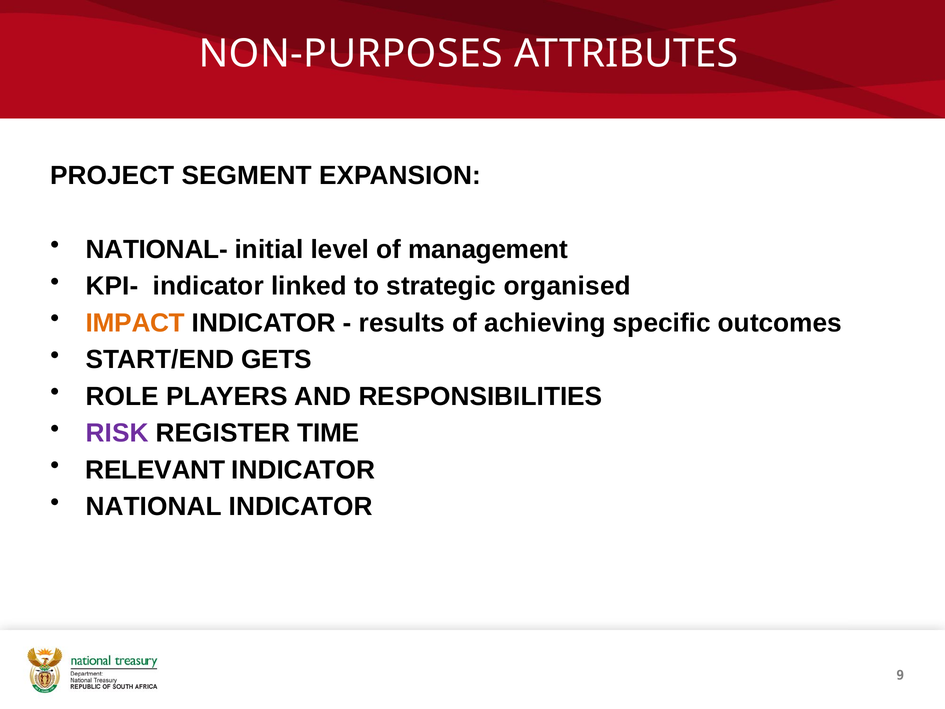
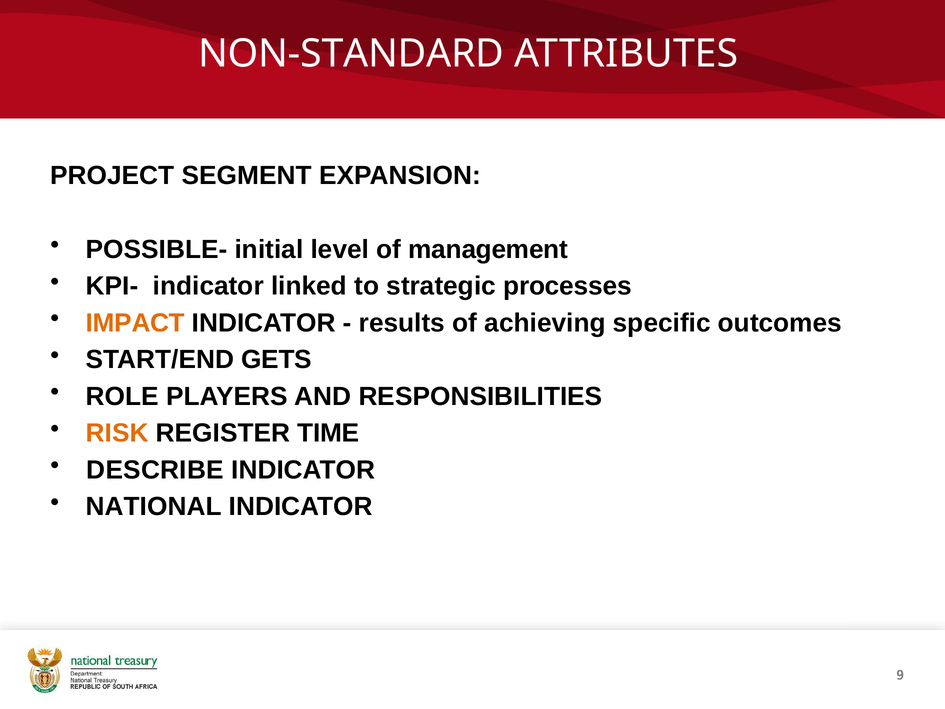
NON-PURPOSES: NON-PURPOSES -> NON-STANDARD
NATIONAL-: NATIONAL- -> POSSIBLE-
organised: organised -> processes
RISK colour: purple -> orange
RELEVANT: RELEVANT -> DESCRIBE
